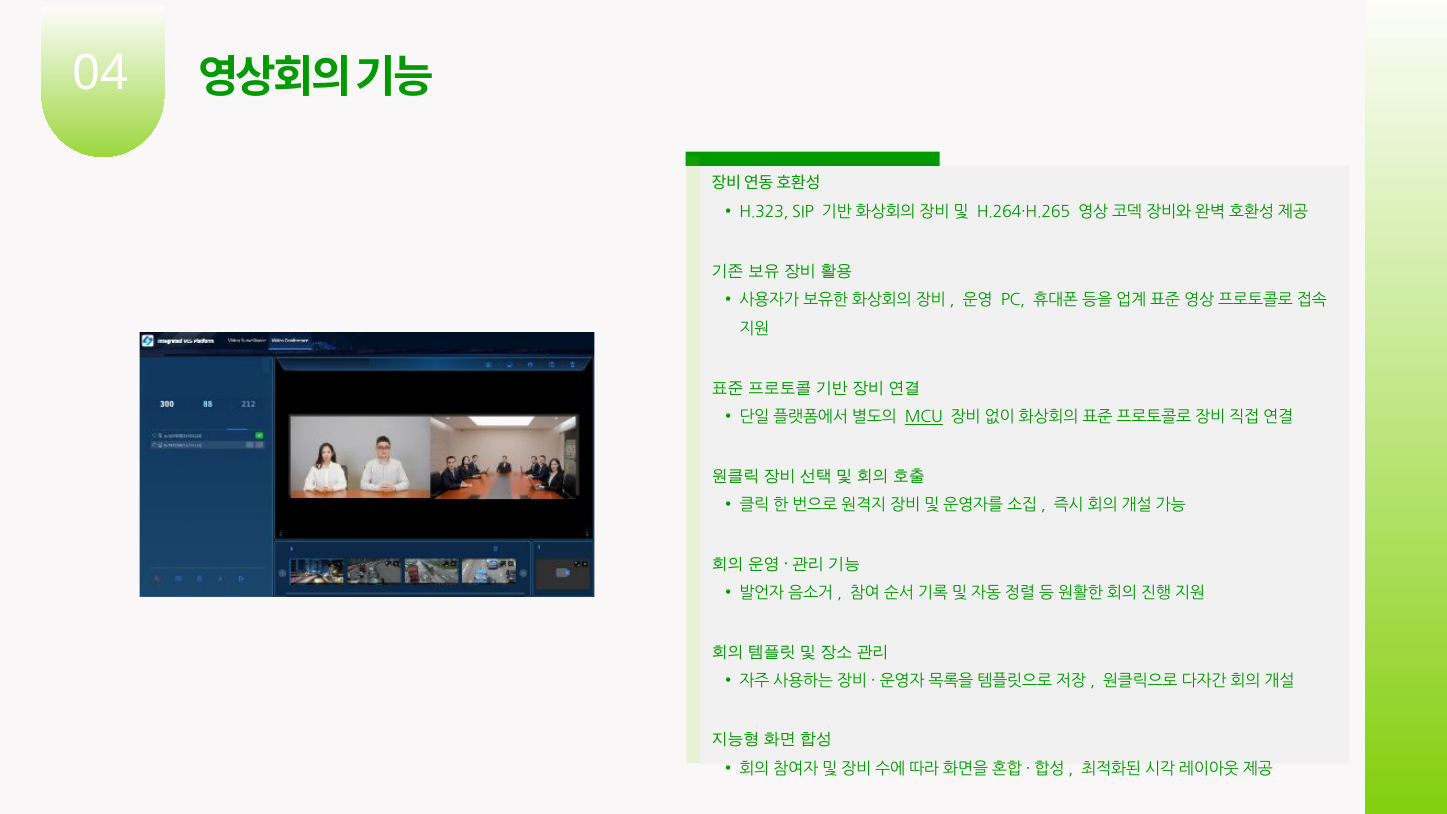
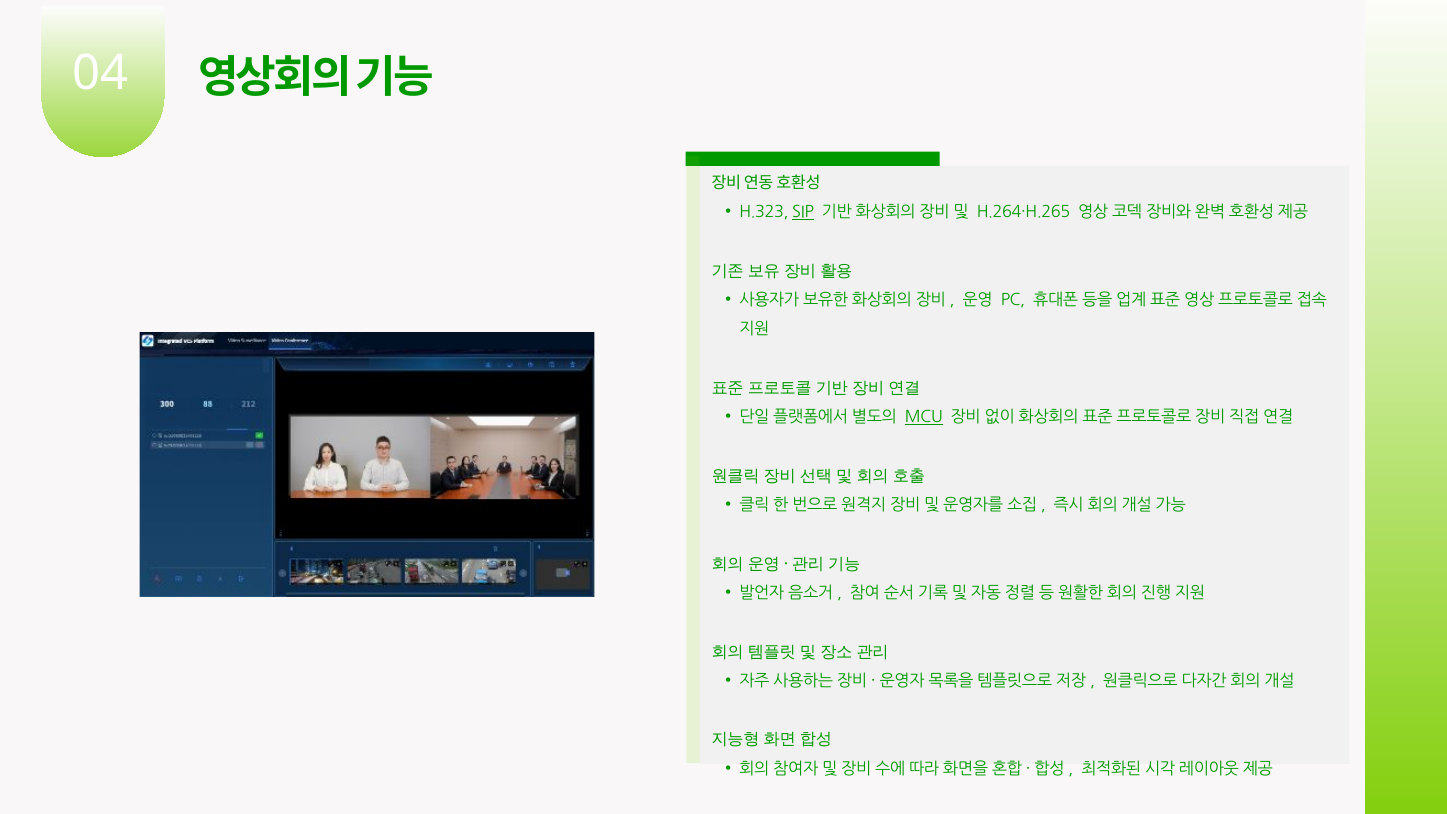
SIP underline: none -> present
